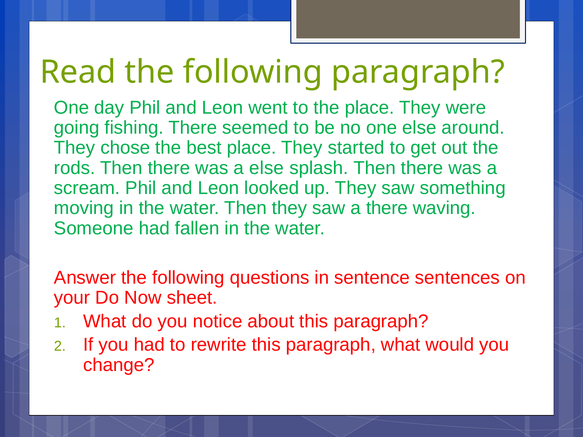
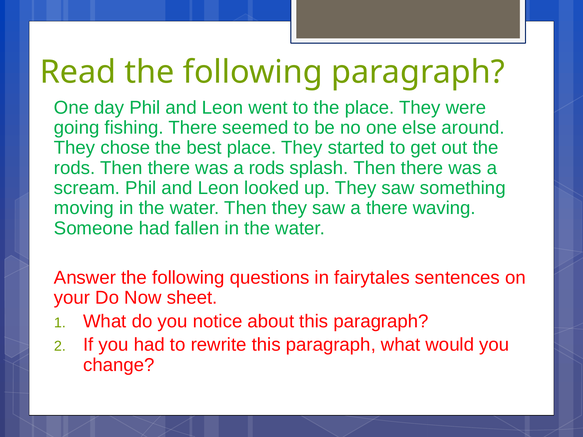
a else: else -> rods
sentence: sentence -> fairytales
